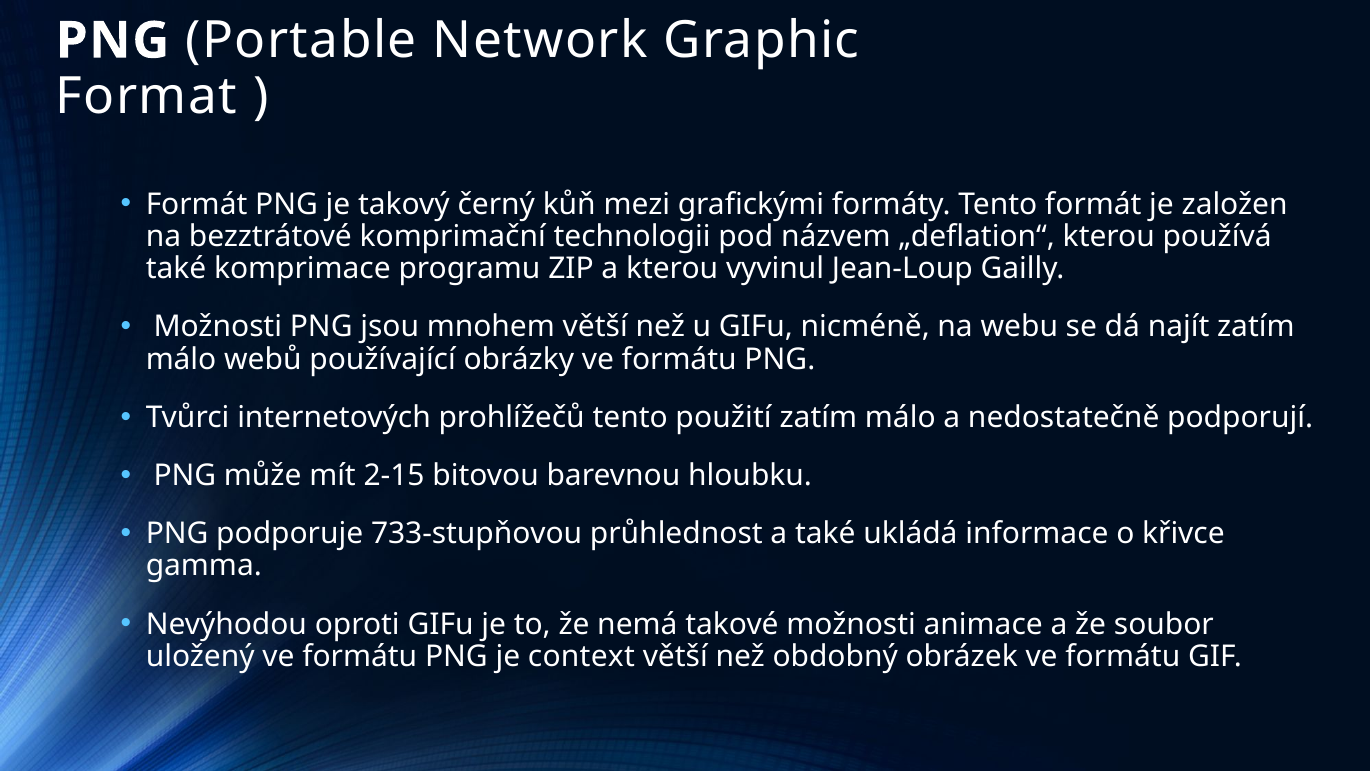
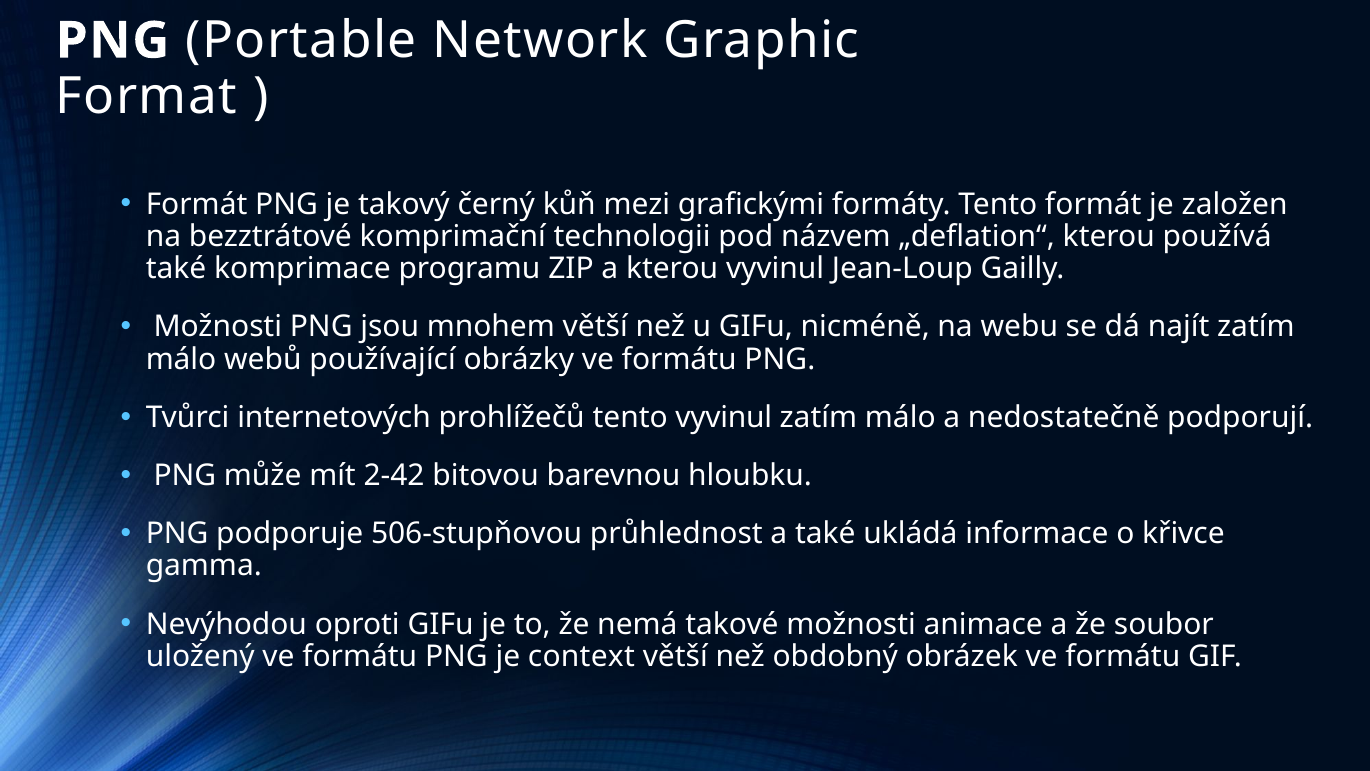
tento použití: použití -> vyvinul
2-15: 2-15 -> 2-42
733-stupňovou: 733-stupňovou -> 506-stupňovou
